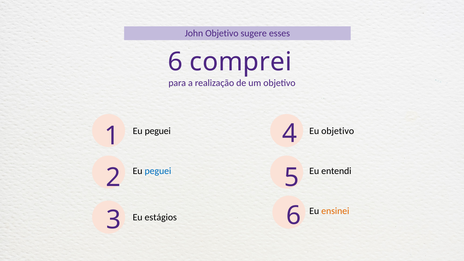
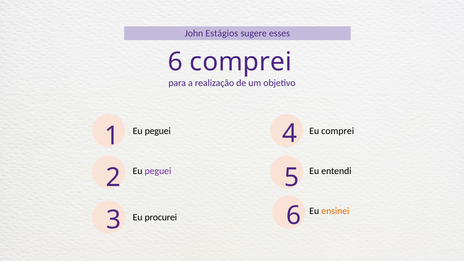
John Objetivo: Objetivo -> Estágios
Eu objetivo: objetivo -> comprei
peguei at (158, 171) colour: blue -> purple
estágios: estágios -> procurei
